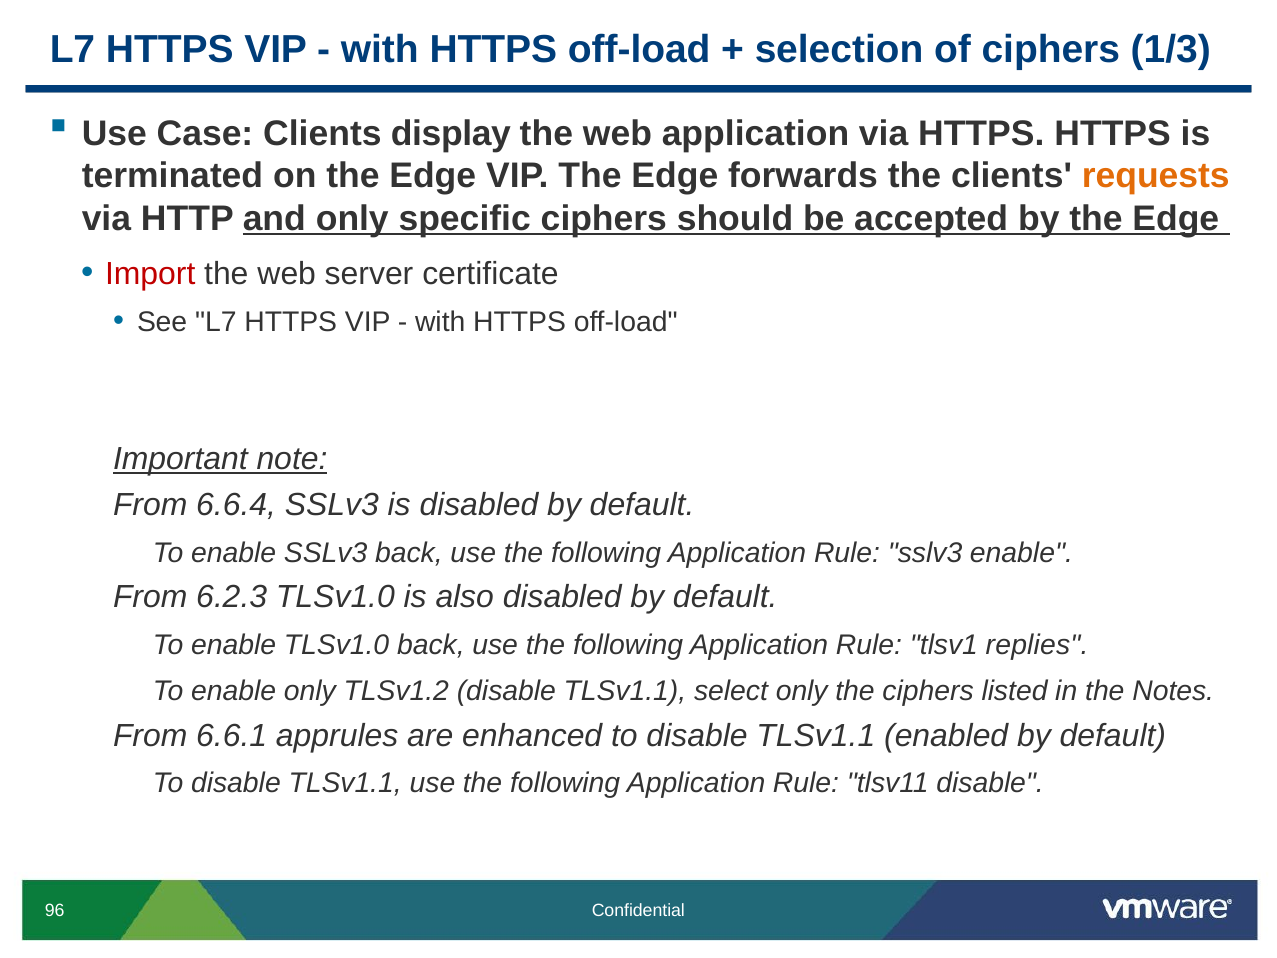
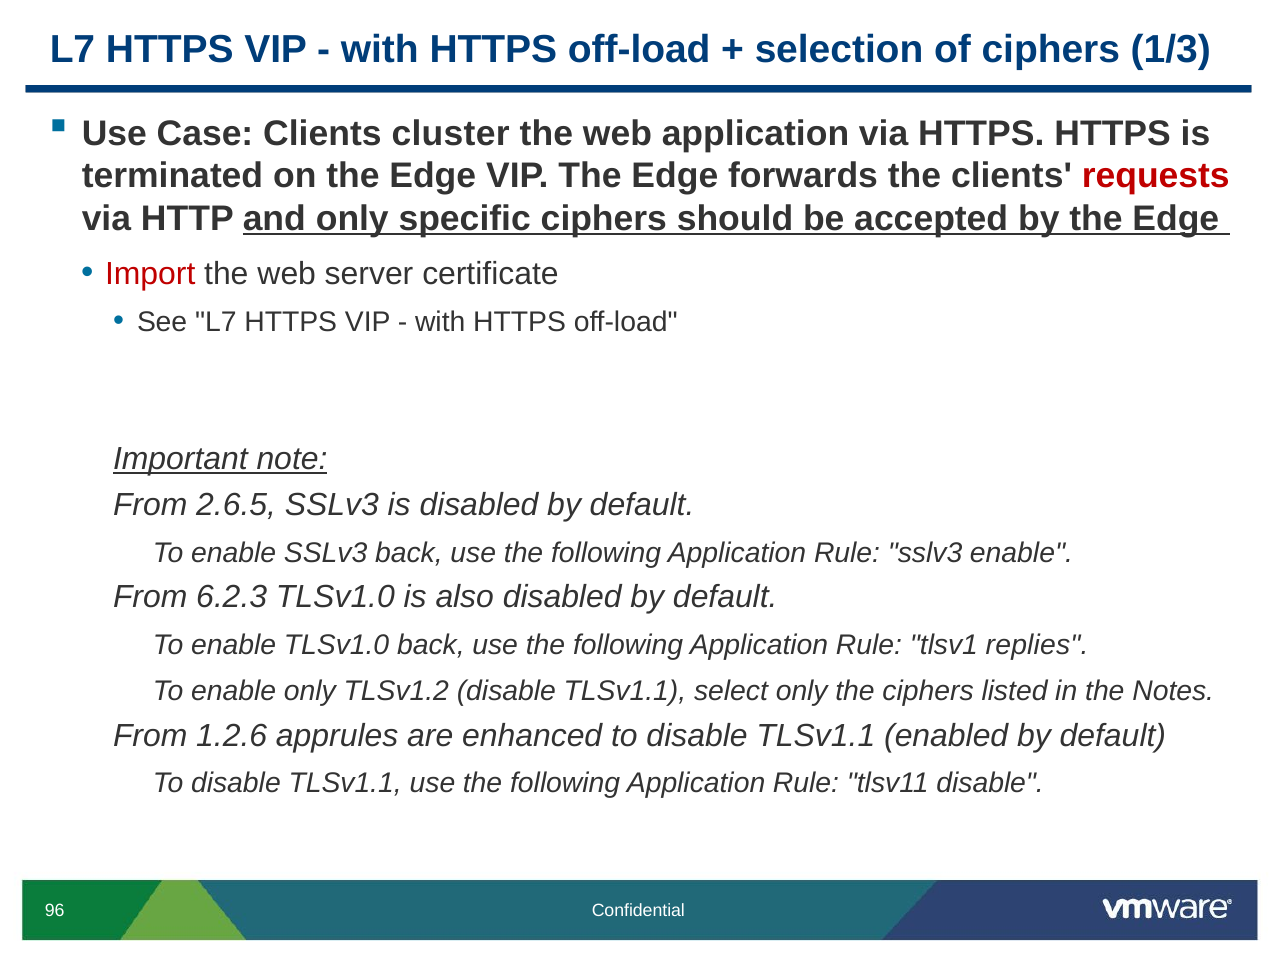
display: display -> cluster
requests colour: orange -> red
6.6.4: 6.6.4 -> 2.6.5
6.6.1: 6.6.1 -> 1.2.6
